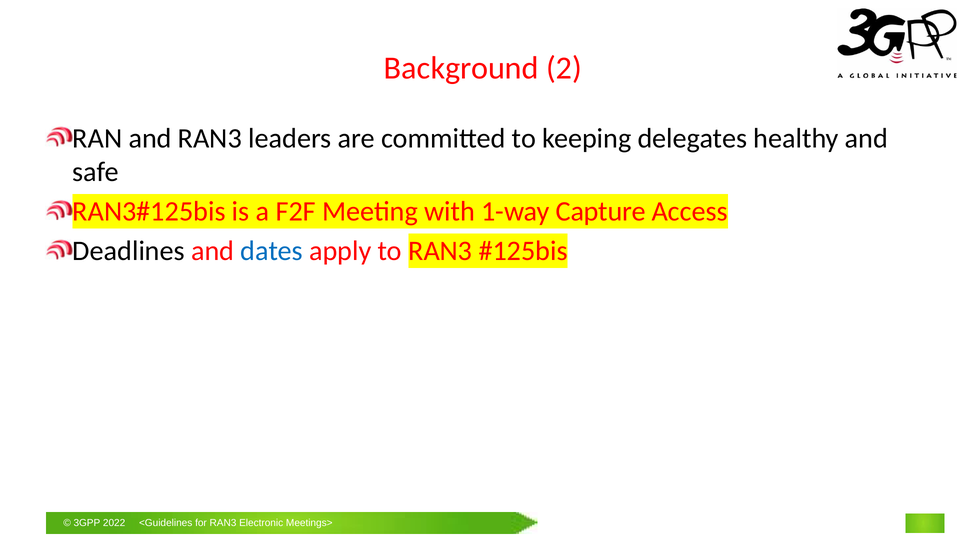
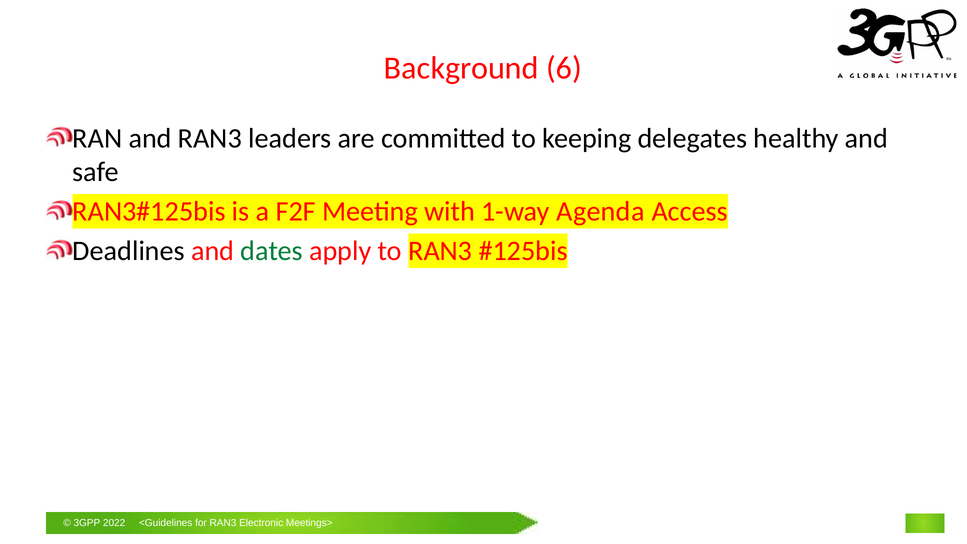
Background 2: 2 -> 6
Capture: Capture -> Agenda
dates colour: blue -> green
